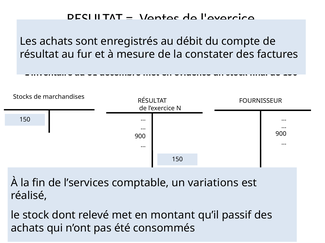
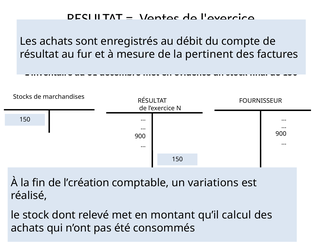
constater: constater -> pertinent
l’services: l’services -> l’création
passif: passif -> calcul
